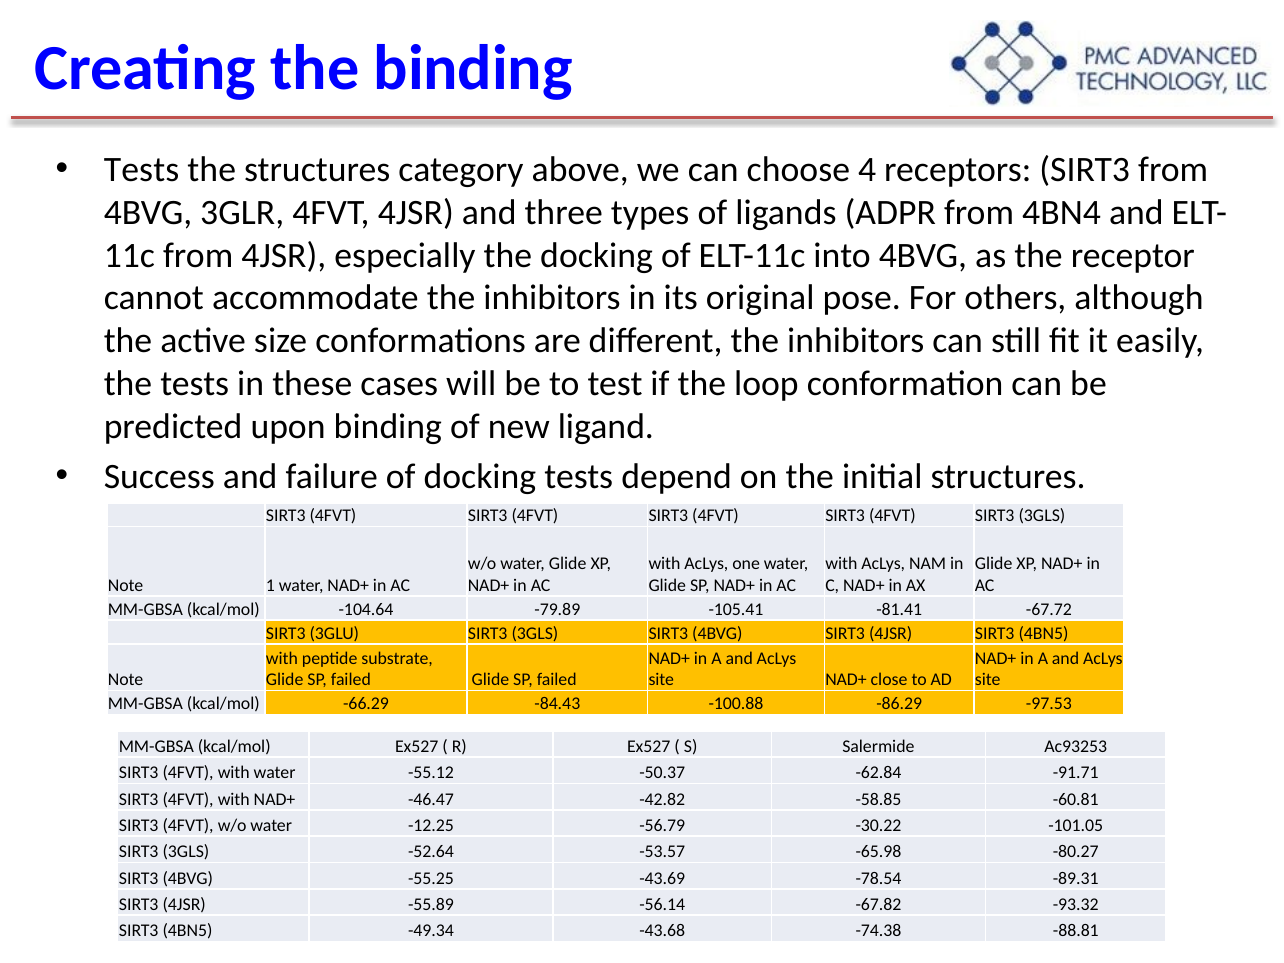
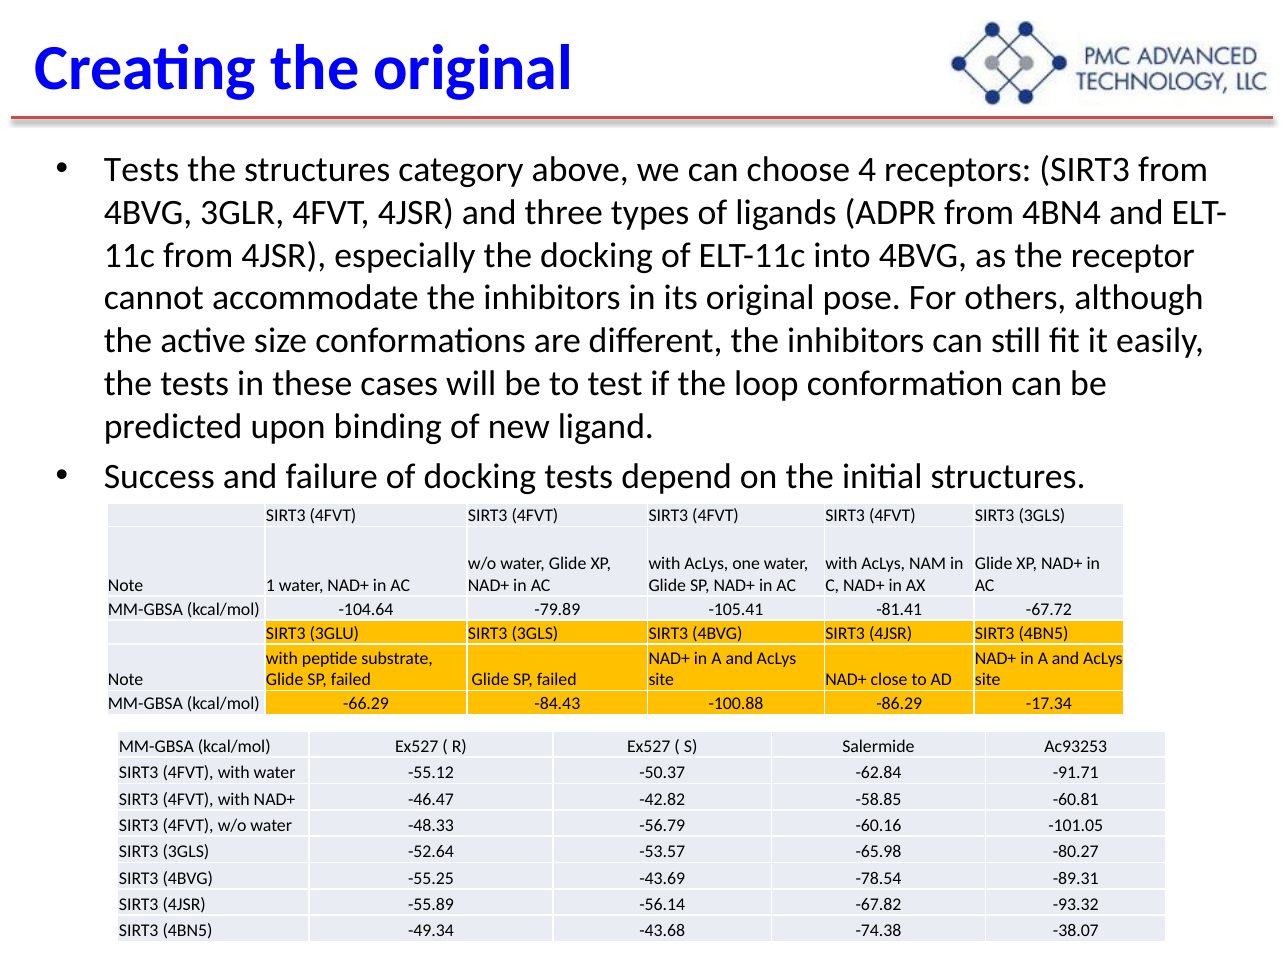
the binding: binding -> original
-97.53: -97.53 -> -17.34
-12.25: -12.25 -> -48.33
-30.22: -30.22 -> -60.16
-88.81: -88.81 -> -38.07
